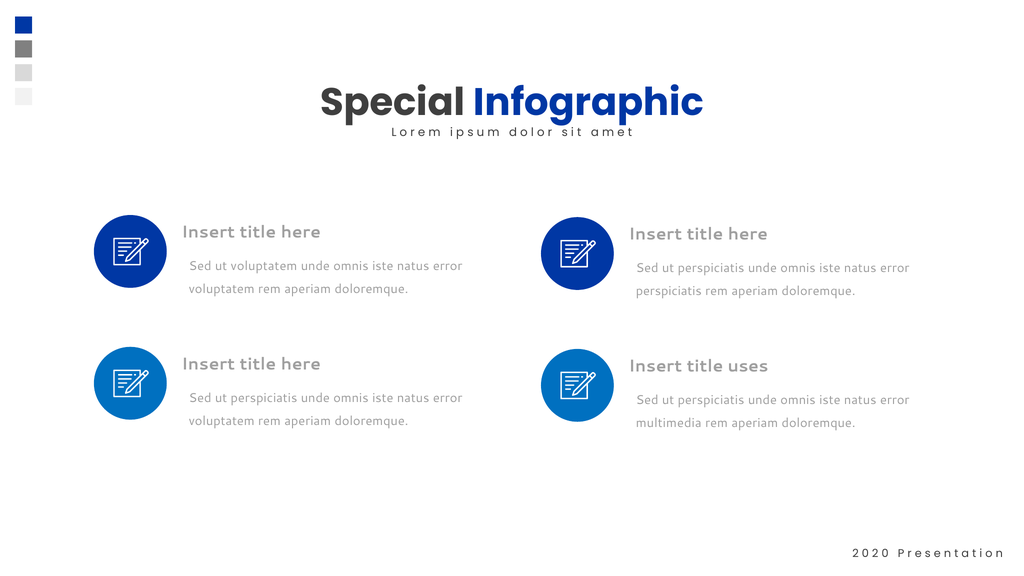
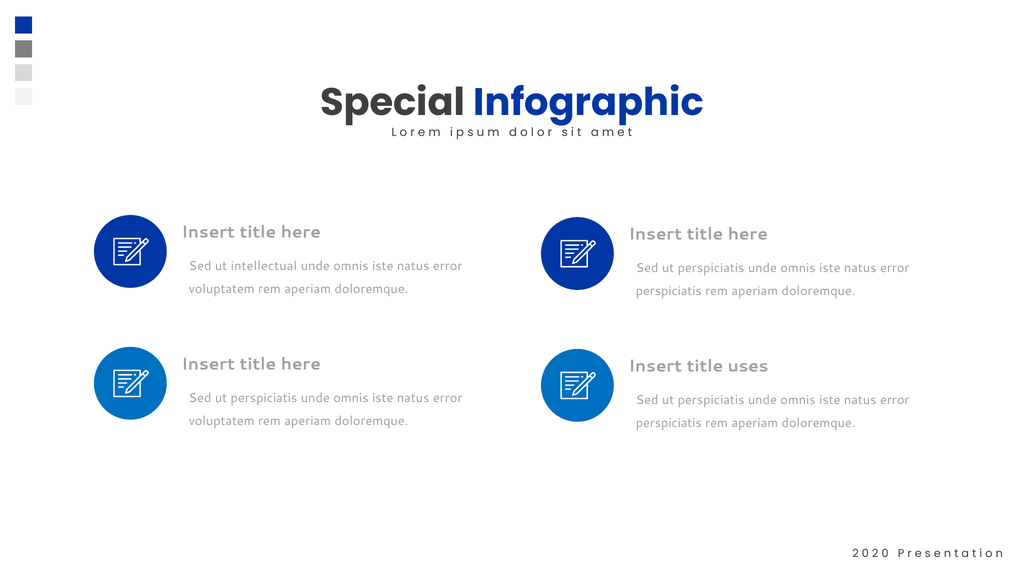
ut voluptatem: voluptatem -> intellectual
multimedia at (669, 423): multimedia -> perspiciatis
